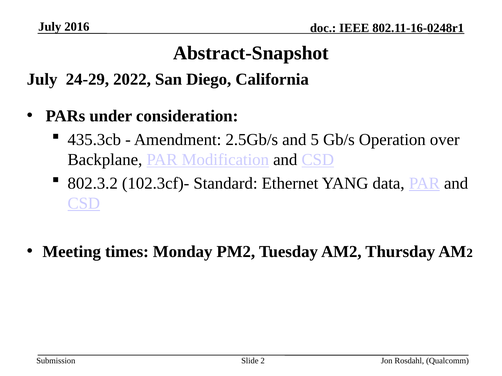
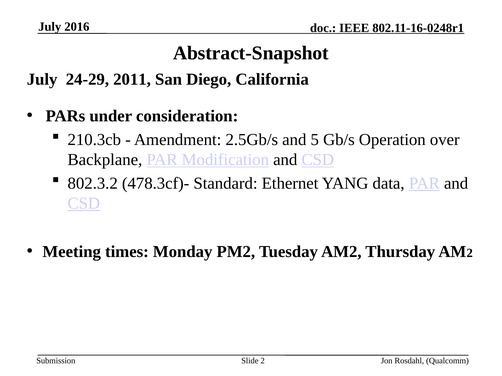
2022: 2022 -> 2011
435.3cb: 435.3cb -> 210.3cb
102.3cf)-: 102.3cf)- -> 478.3cf)-
